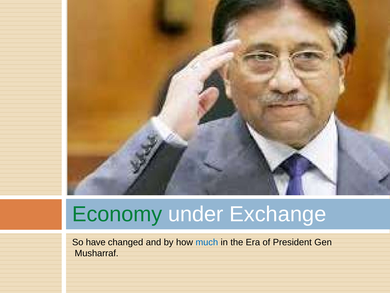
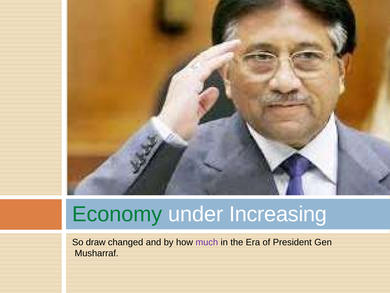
Exchange: Exchange -> Increasing
have: have -> draw
much colour: blue -> purple
